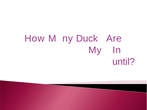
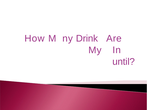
Duck: Duck -> Drink
